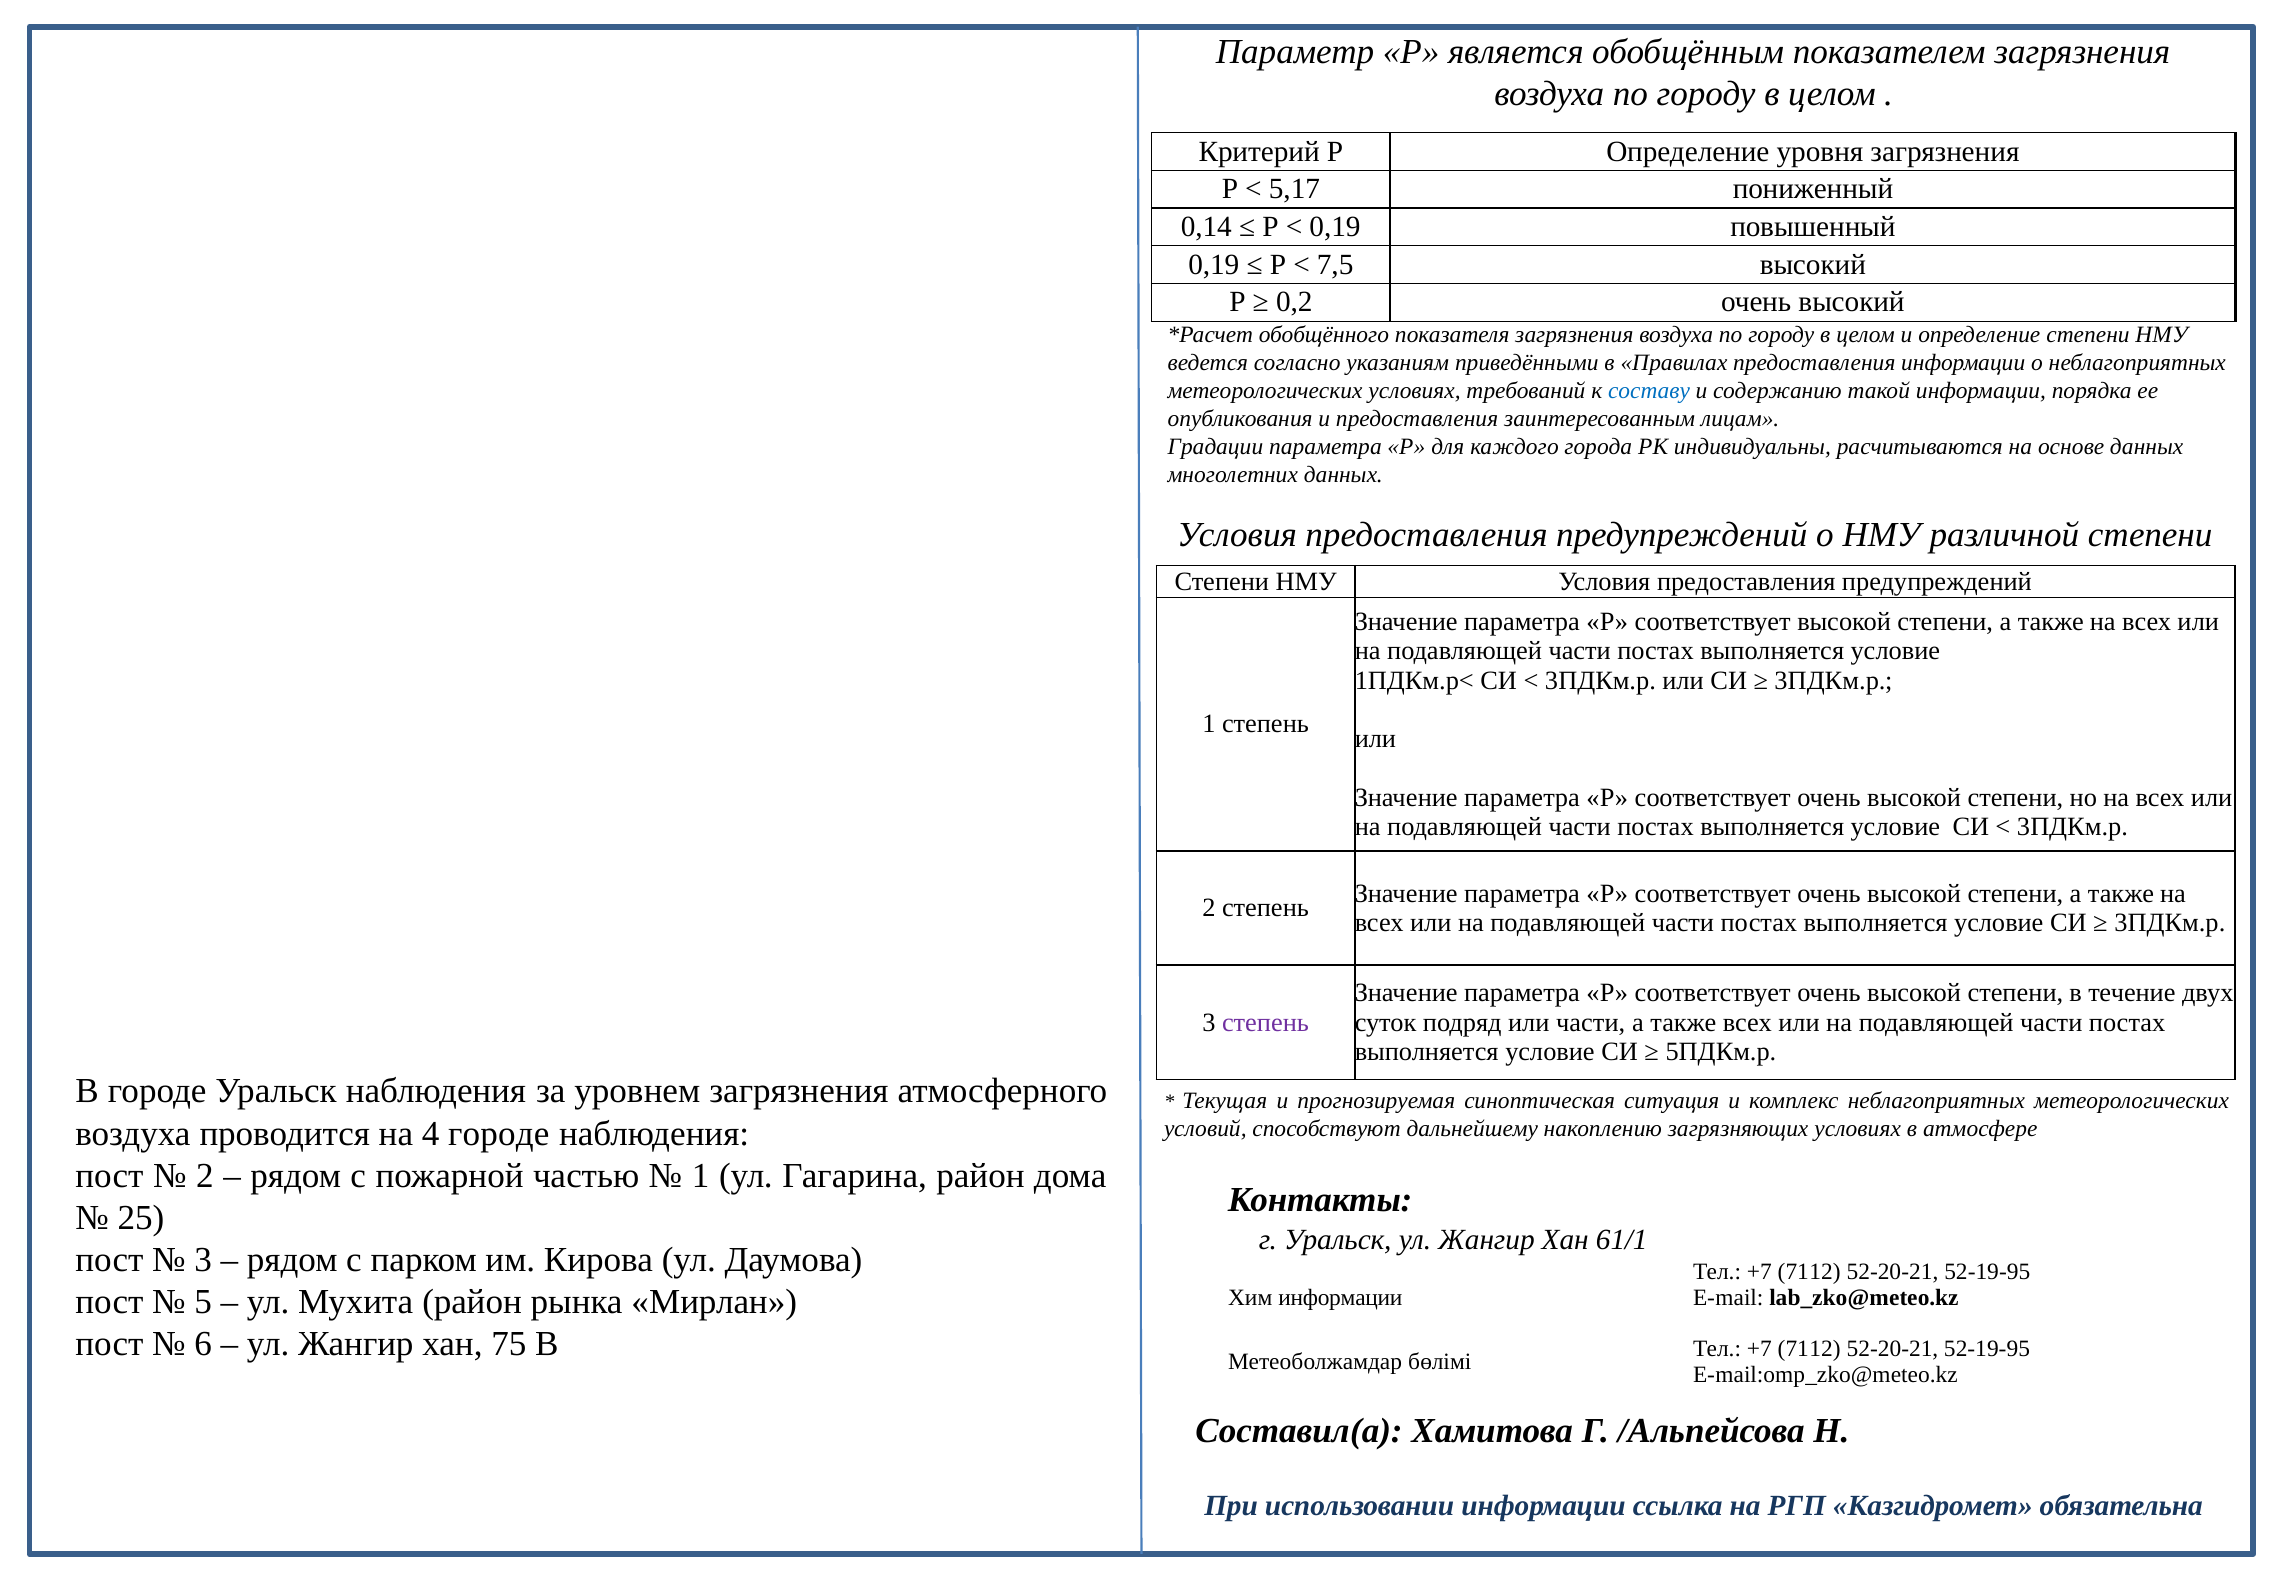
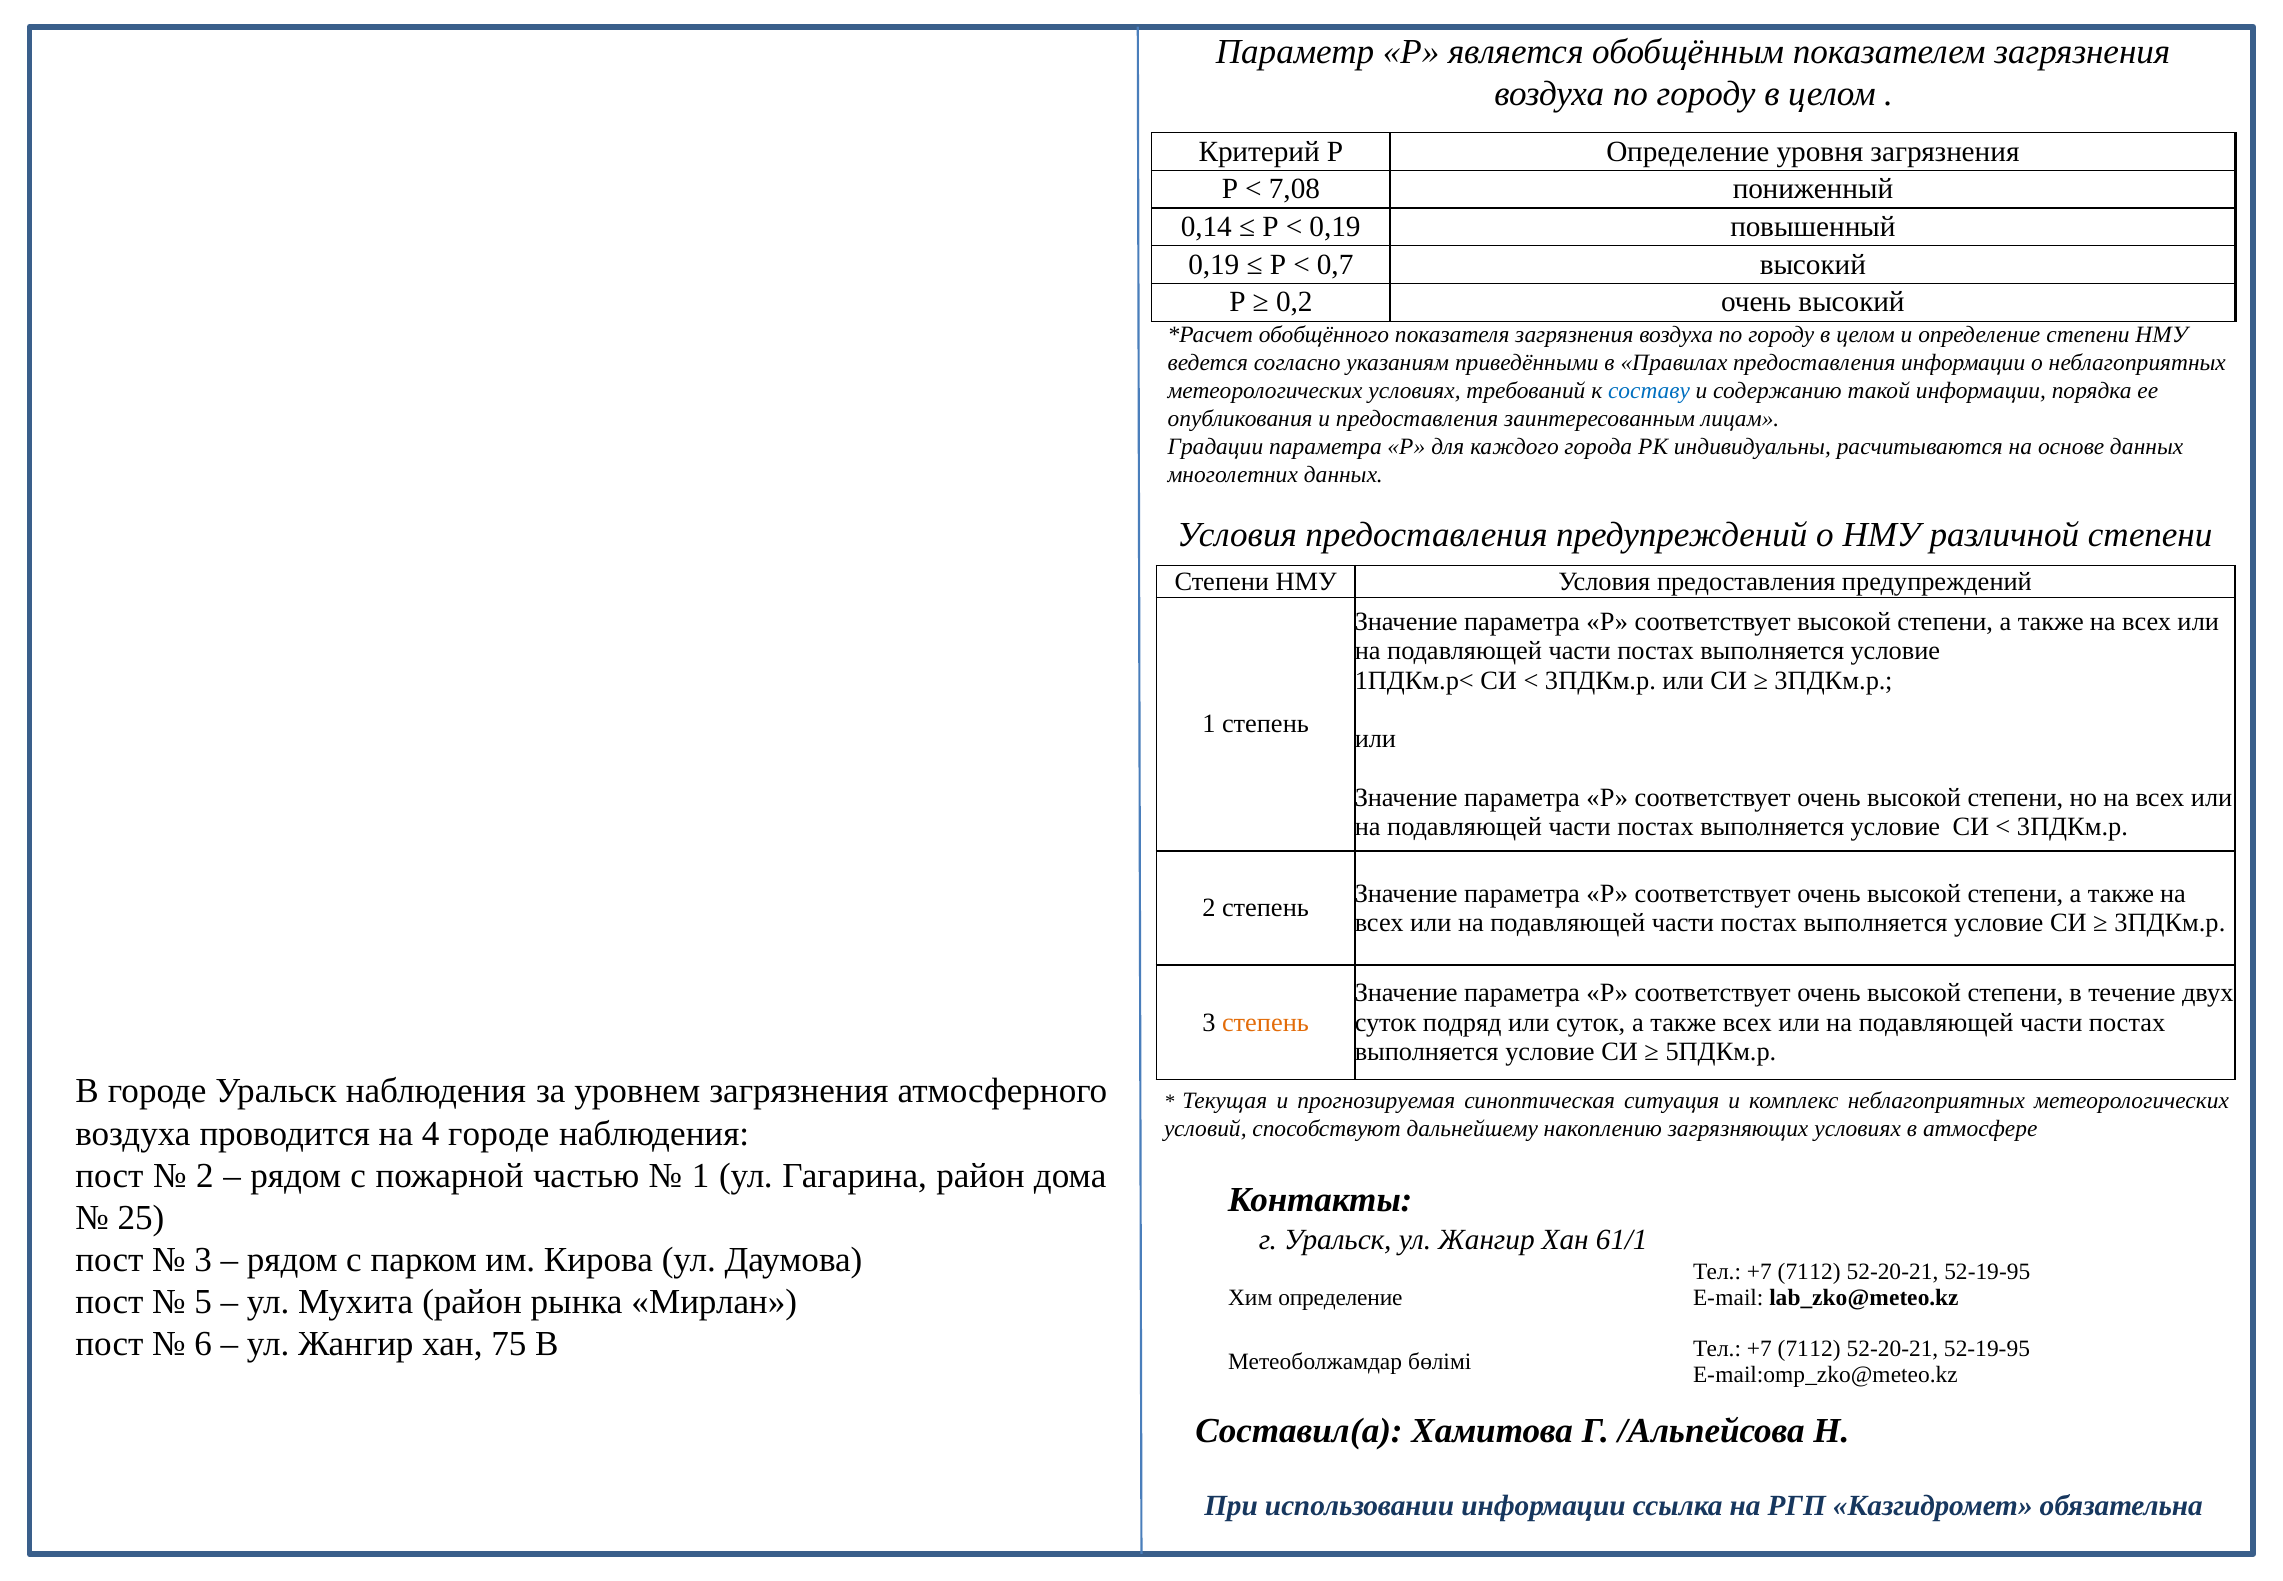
5,17: 5,17 -> 7,08
7,5: 7,5 -> 0,7
степень at (1265, 1022) colour: purple -> orange
или части: части -> суток
Хим информации: информации -> определение
